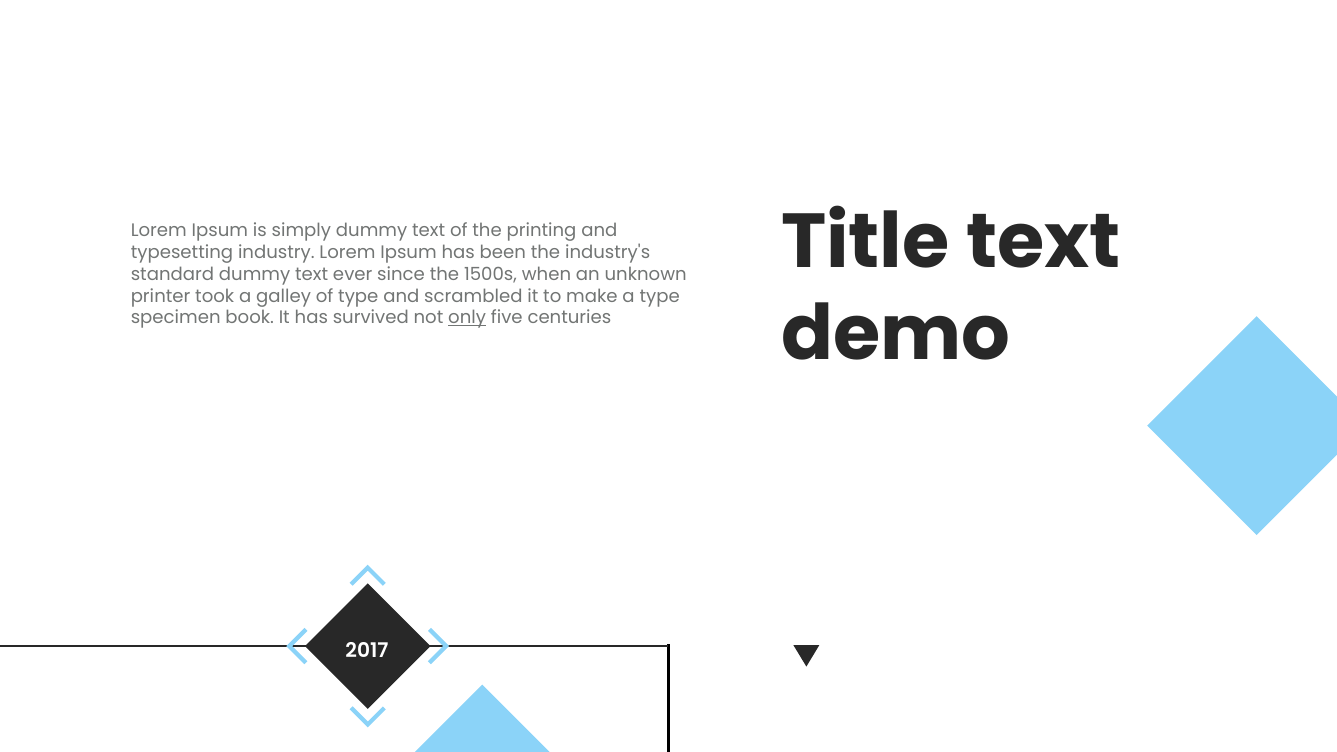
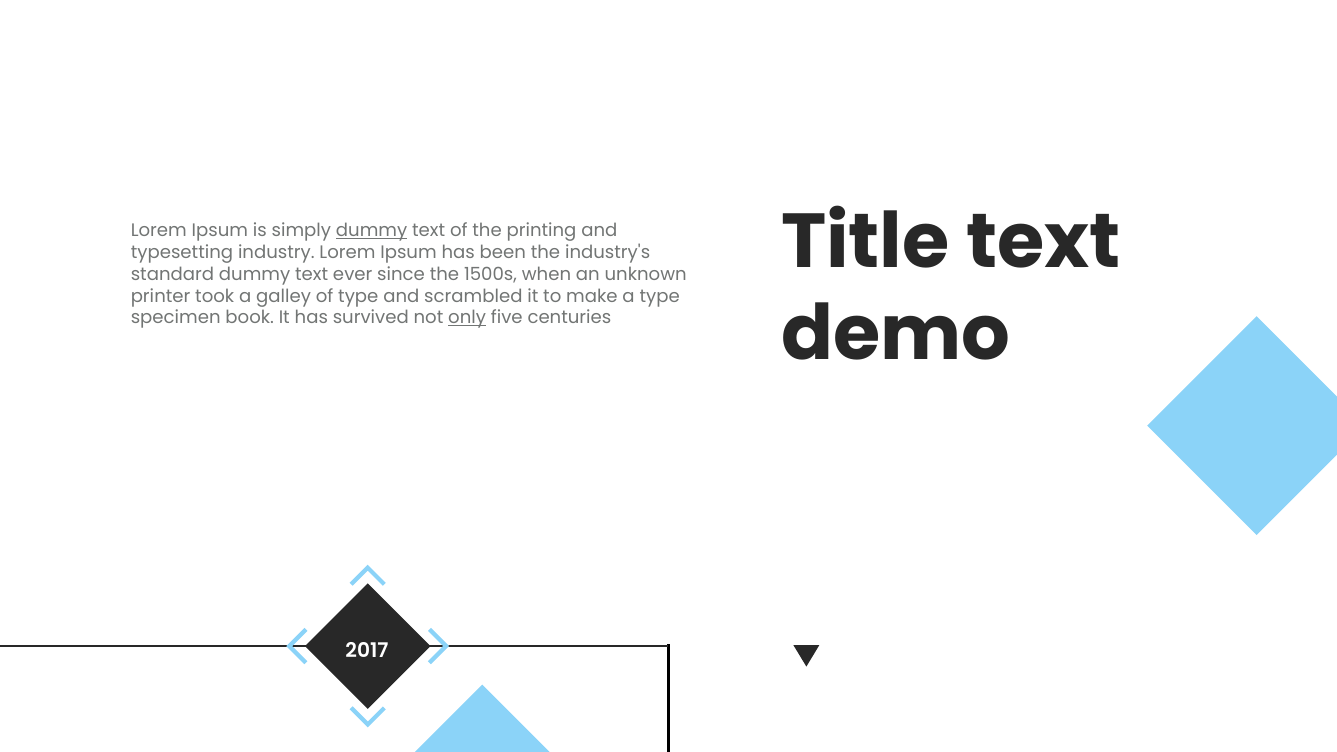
dummy at (372, 231) underline: none -> present
